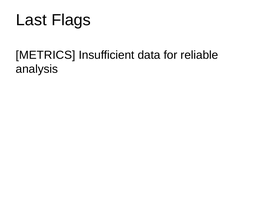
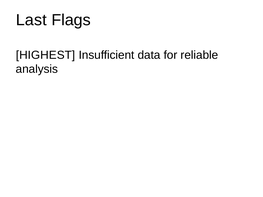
METRICS: METRICS -> HIGHEST
